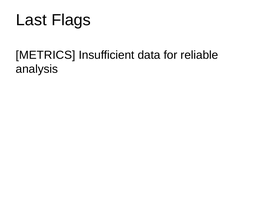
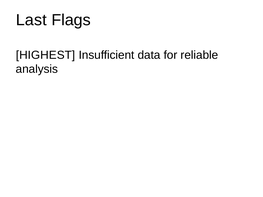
METRICS: METRICS -> HIGHEST
